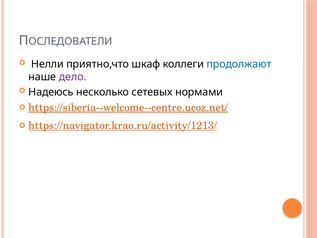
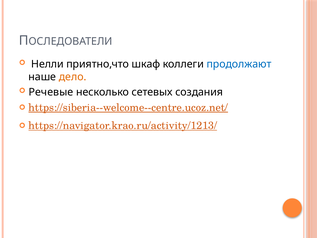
дело colour: purple -> orange
Надеюсь: Надеюсь -> Речевые
нормами: нормами -> создания
